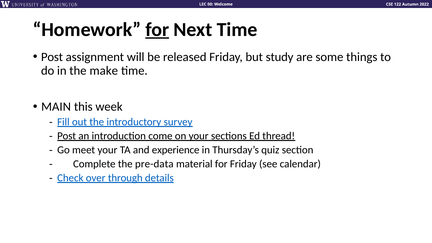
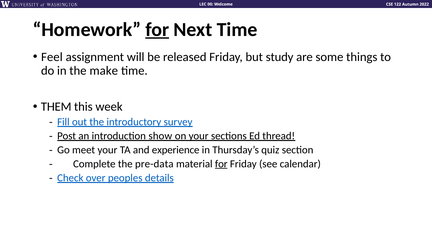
Post at (52, 57): Post -> Feel
MAIN: MAIN -> THEM
come: come -> show
for at (221, 164) underline: none -> present
through: through -> peoples
